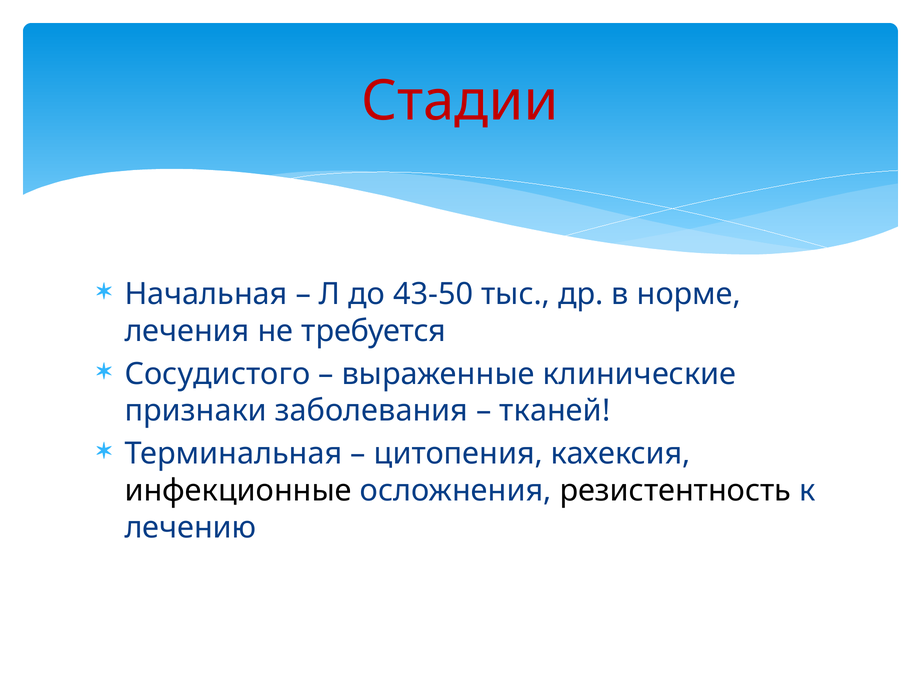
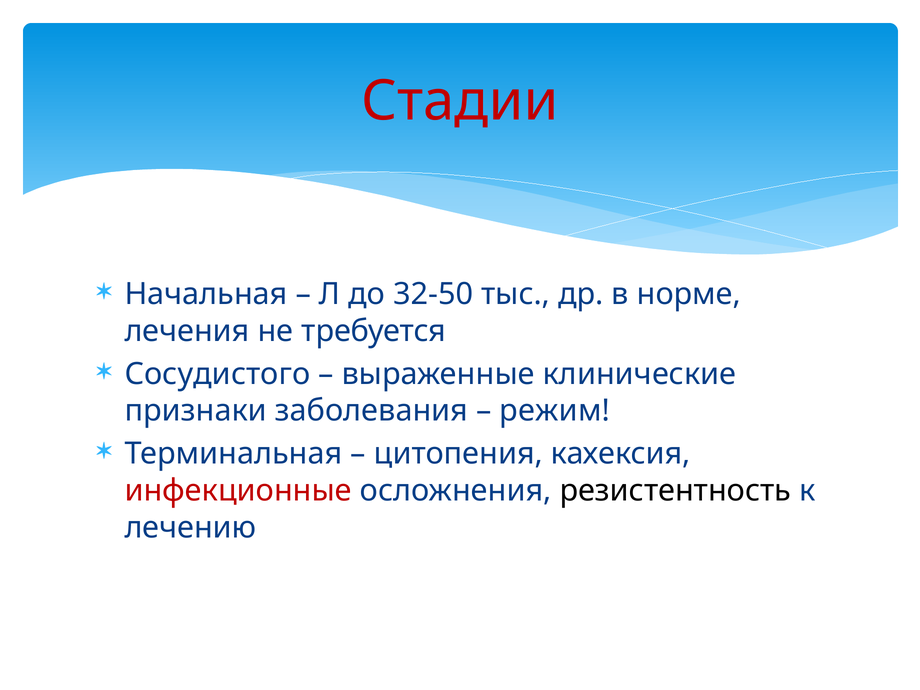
43-50: 43-50 -> 32-50
тканей: тканей -> режим
инфекционные colour: black -> red
